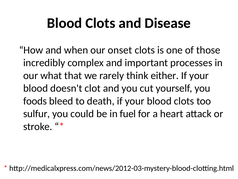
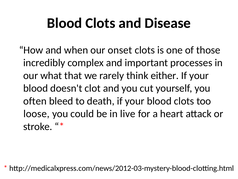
foods: foods -> often
sulfur: sulfur -> loose
fuel: fuel -> live
